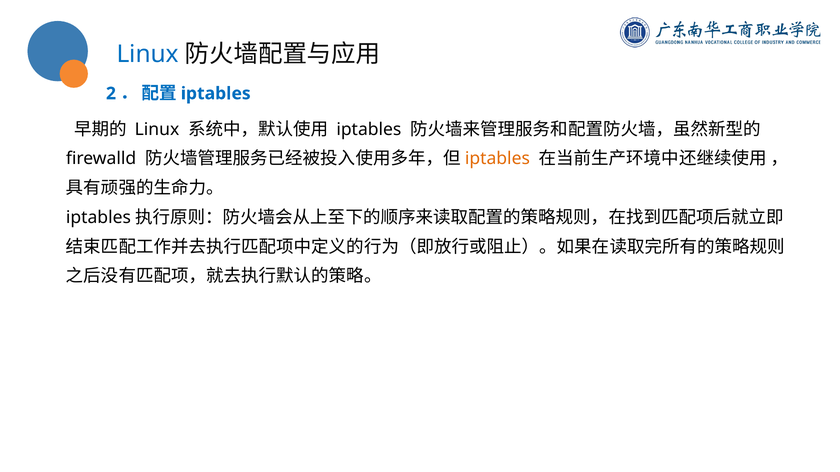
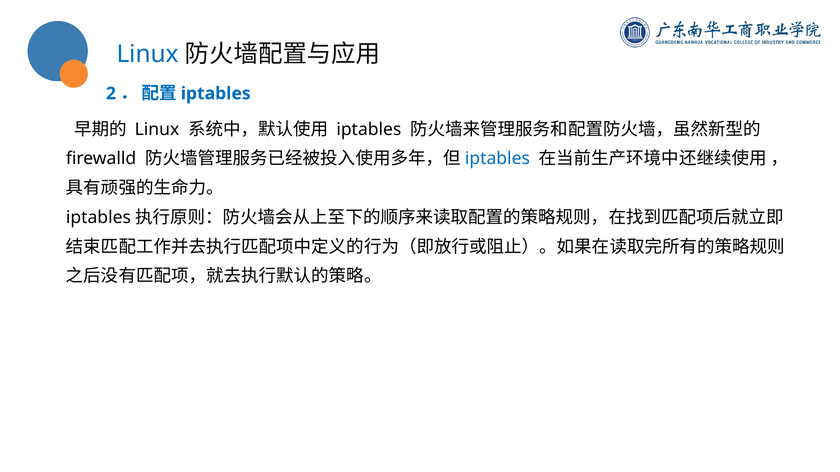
iptables at (497, 159) colour: orange -> blue
